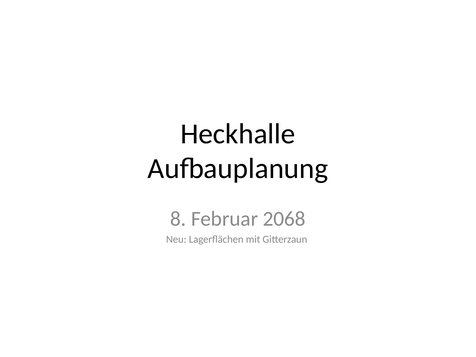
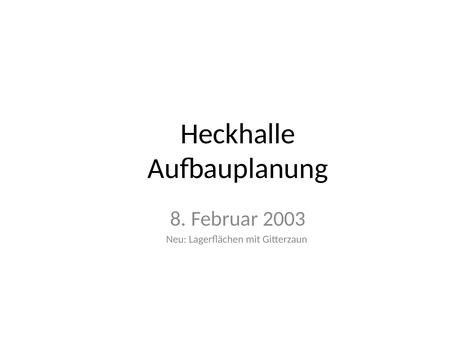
2068: 2068 -> 2003
